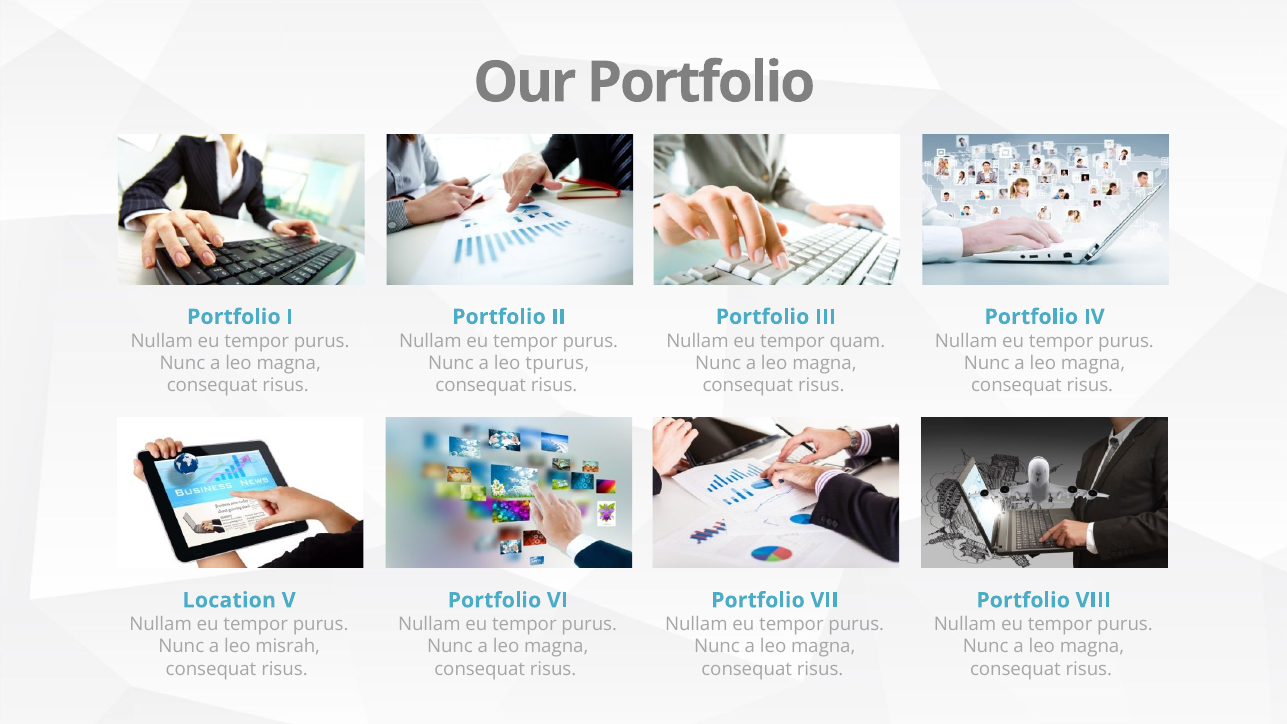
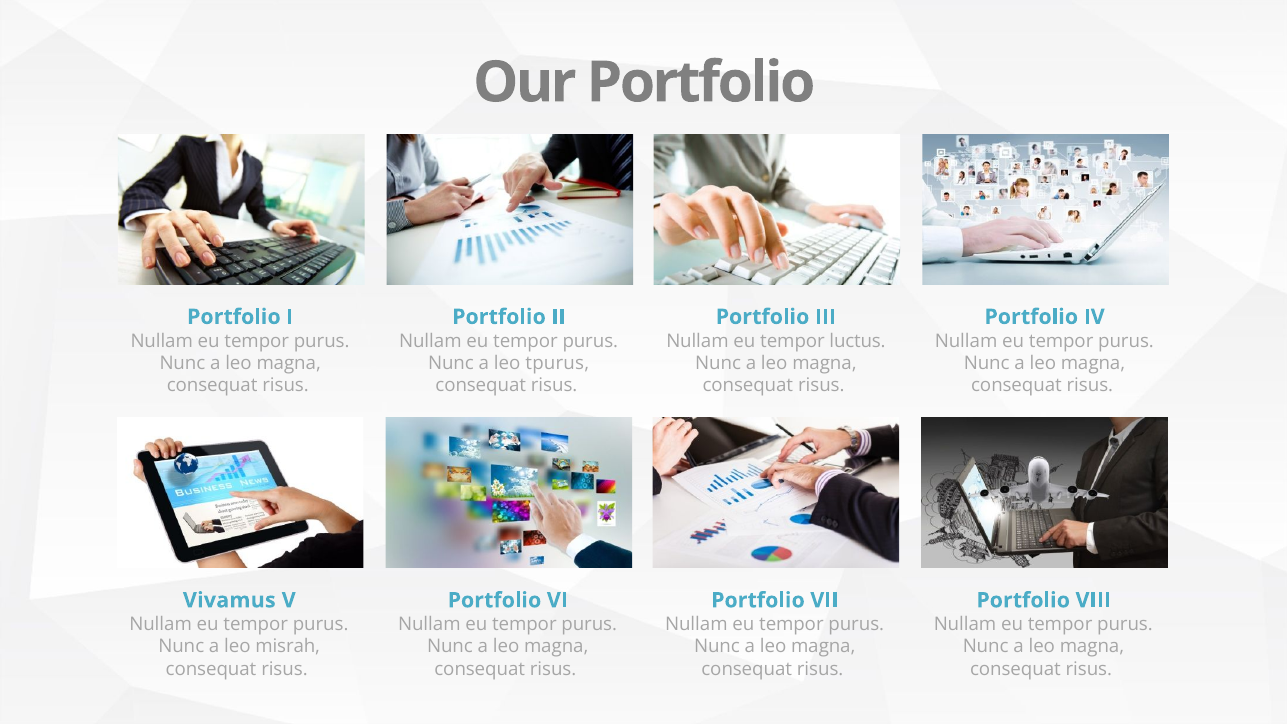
quam: quam -> luctus
Location: Location -> Vivamus
